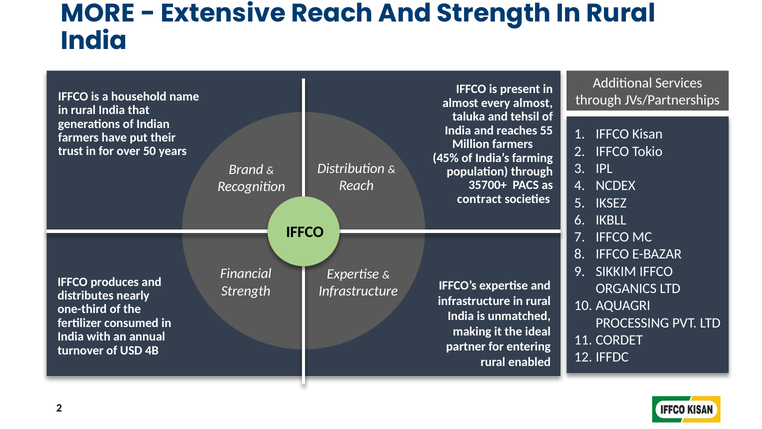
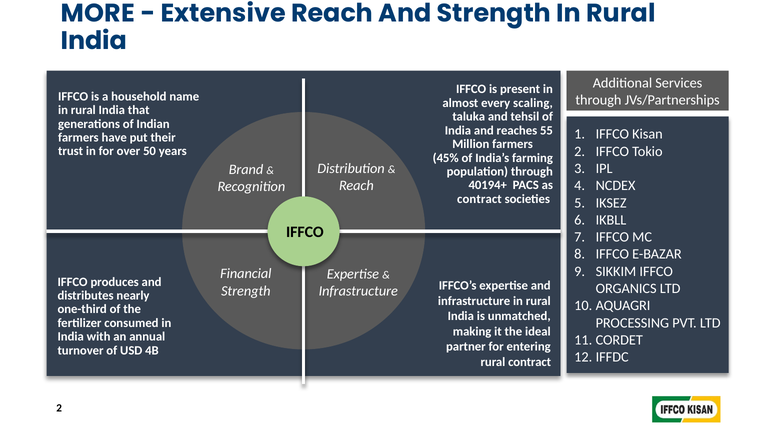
every almost: almost -> scaling
35700+: 35700+ -> 40194+
rural enabled: enabled -> contract
